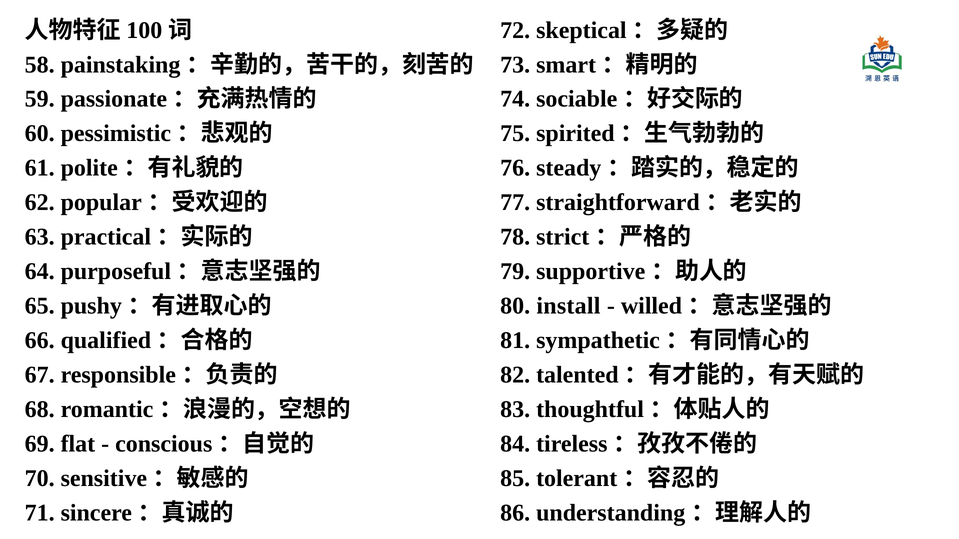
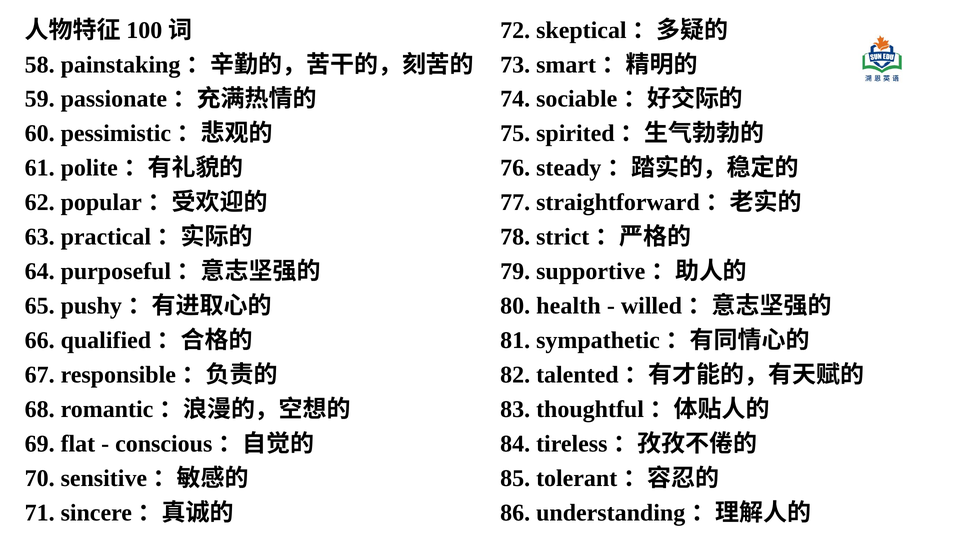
install: install -> health
